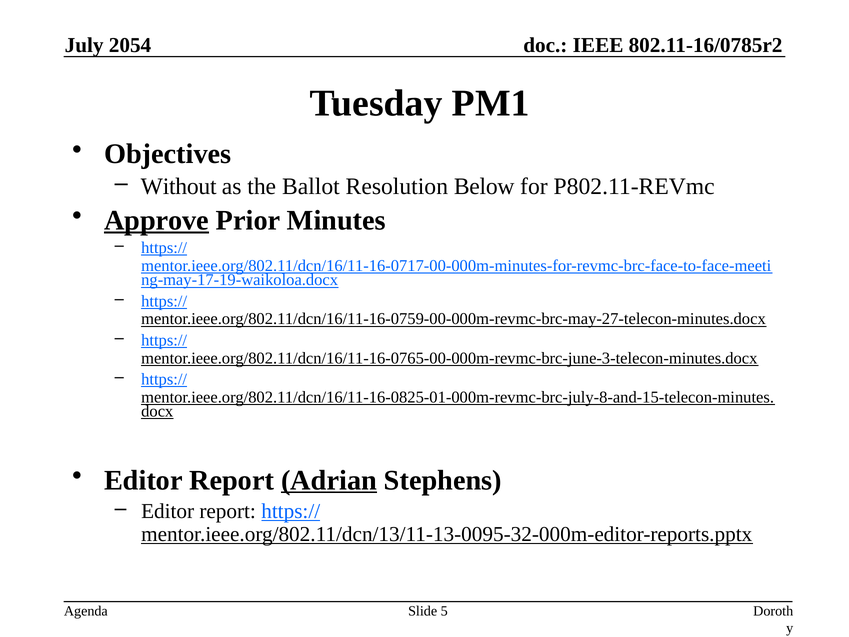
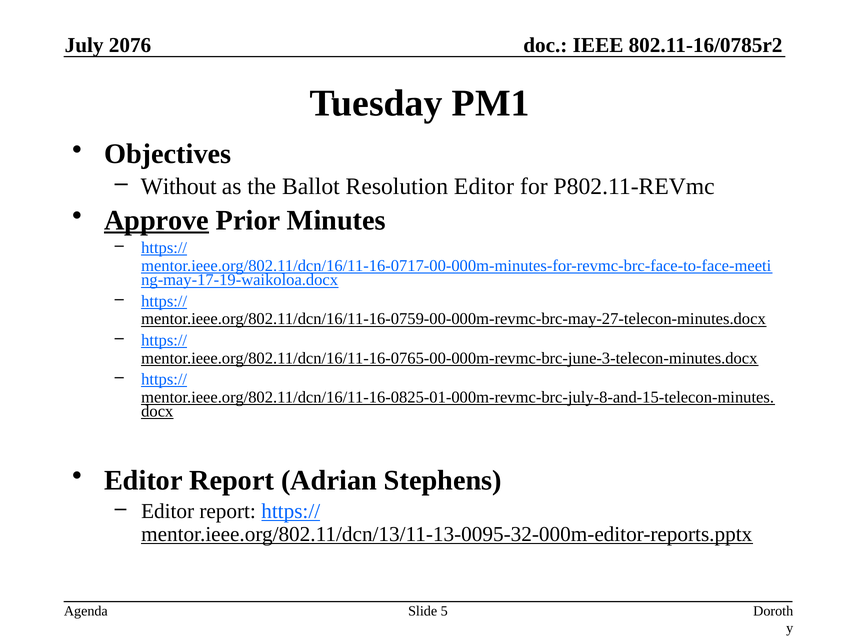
2054: 2054 -> 2076
Resolution Below: Below -> Editor
Adrian underline: present -> none
